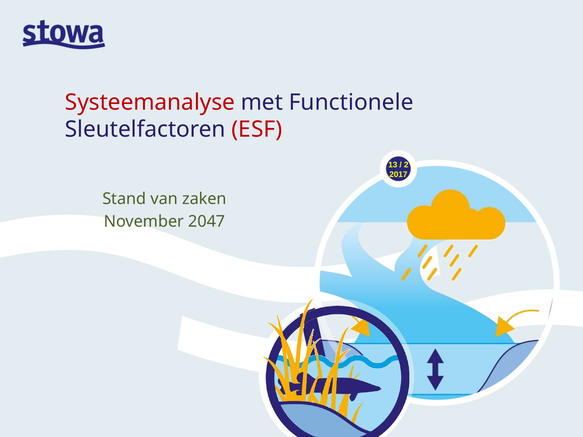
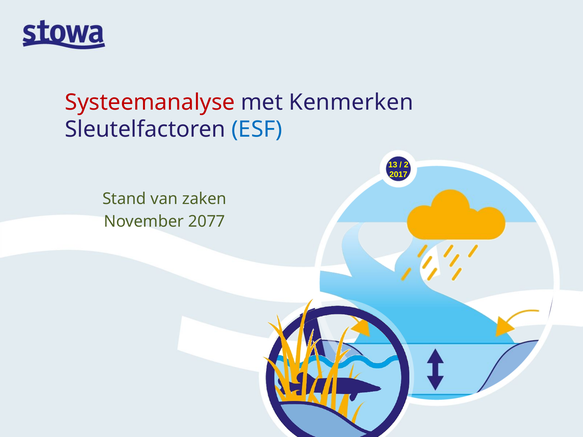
Functionele: Functionele -> Kenmerken
ESF colour: red -> blue
2047: 2047 -> 2077
